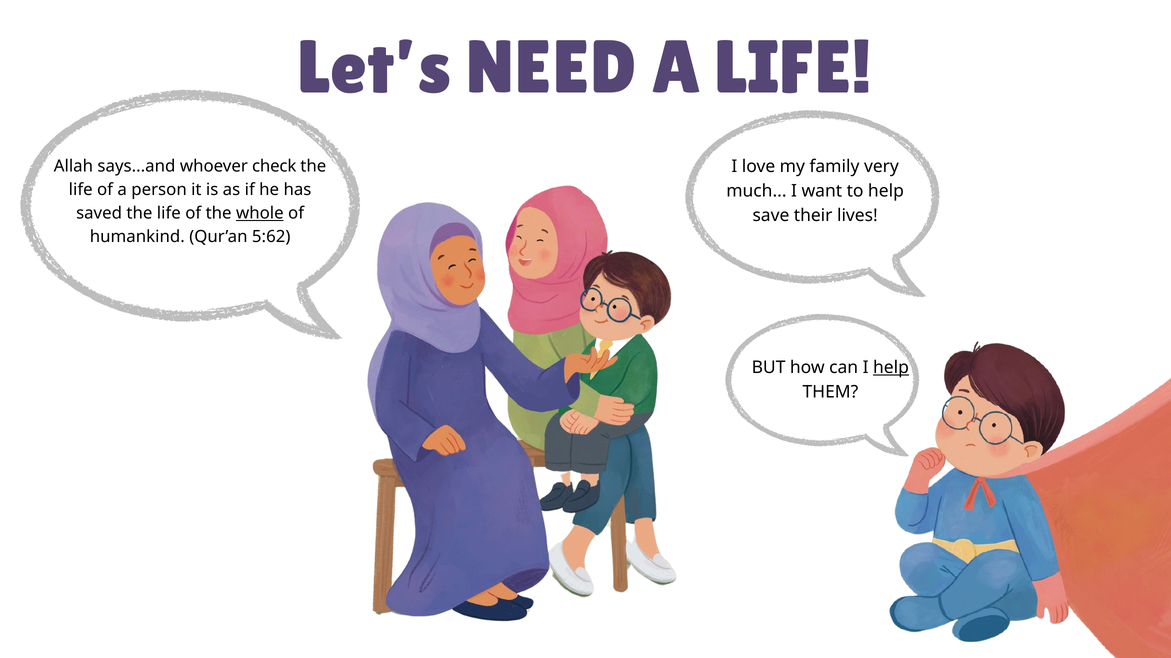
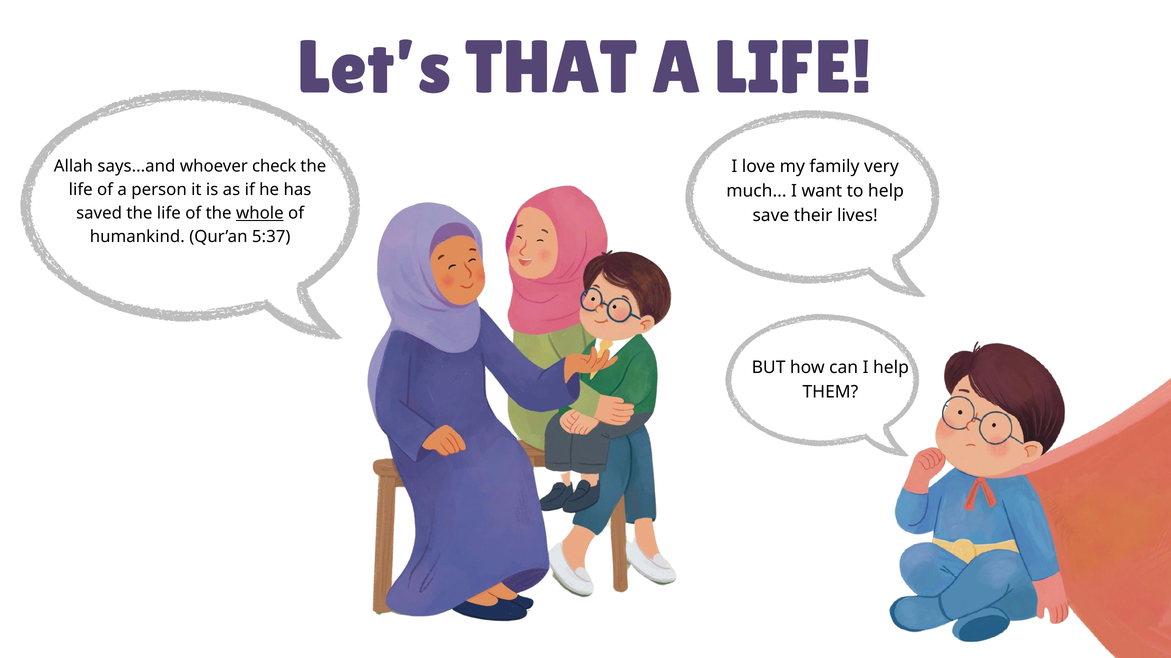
NEED: NEED -> THAT
5:62: 5:62 -> 5:37
help at (891, 368) underline: present -> none
